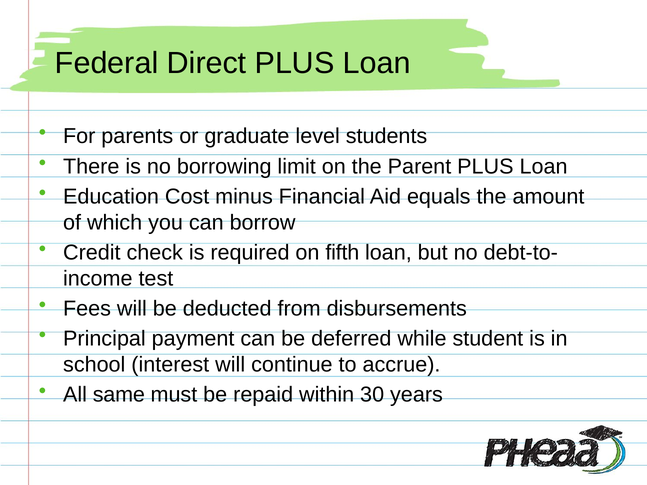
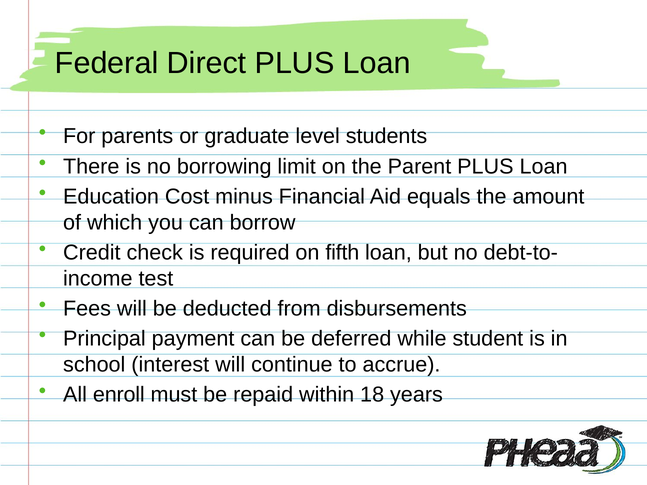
same: same -> enroll
30: 30 -> 18
